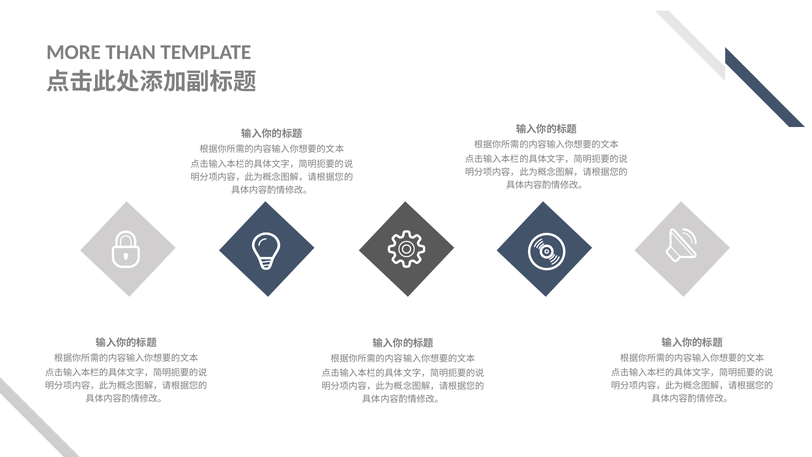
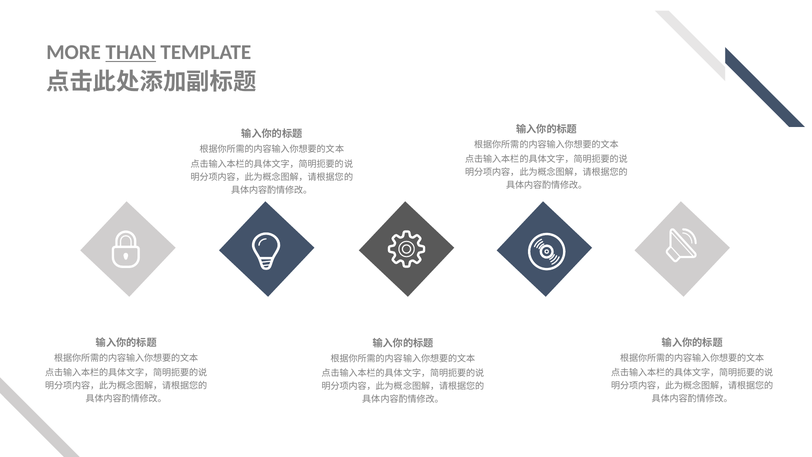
THAN underline: none -> present
